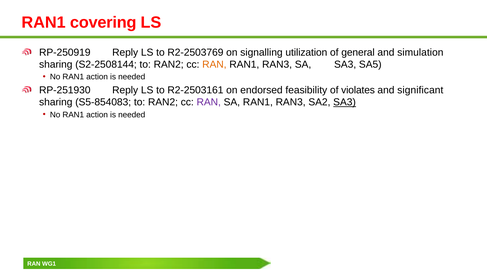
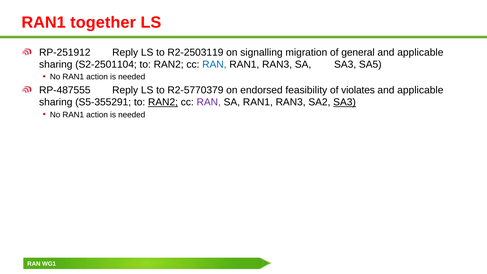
covering: covering -> together
RP-250919: RP-250919 -> RP-251912
R2-2503769: R2-2503769 -> R2-2503119
utilization: utilization -> migration
simulation at (420, 52): simulation -> applicable
S2-2508144: S2-2508144 -> S2-2501104
RAN at (214, 65) colour: orange -> blue
RP-251930: RP-251930 -> RP-487555
R2-2503161: R2-2503161 -> R2-5770379
significant at (420, 90): significant -> applicable
S5-854083: S5-854083 -> S5-355291
RAN2 at (163, 102) underline: none -> present
